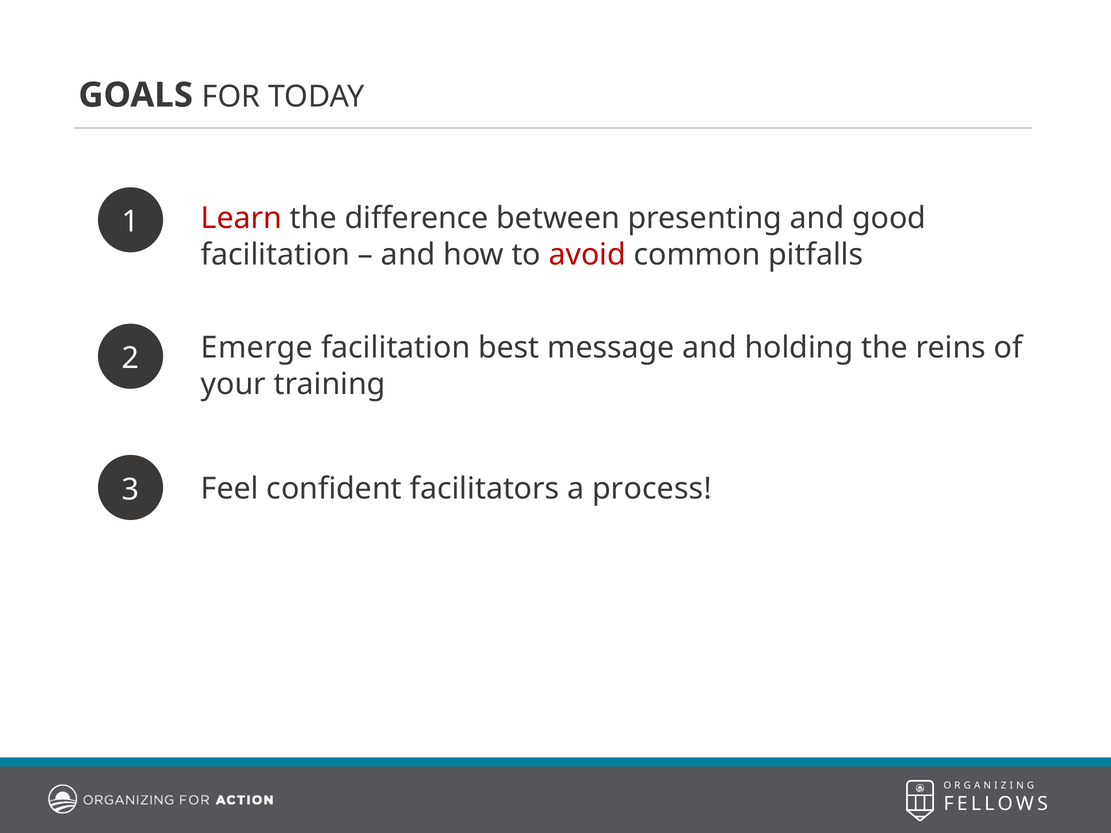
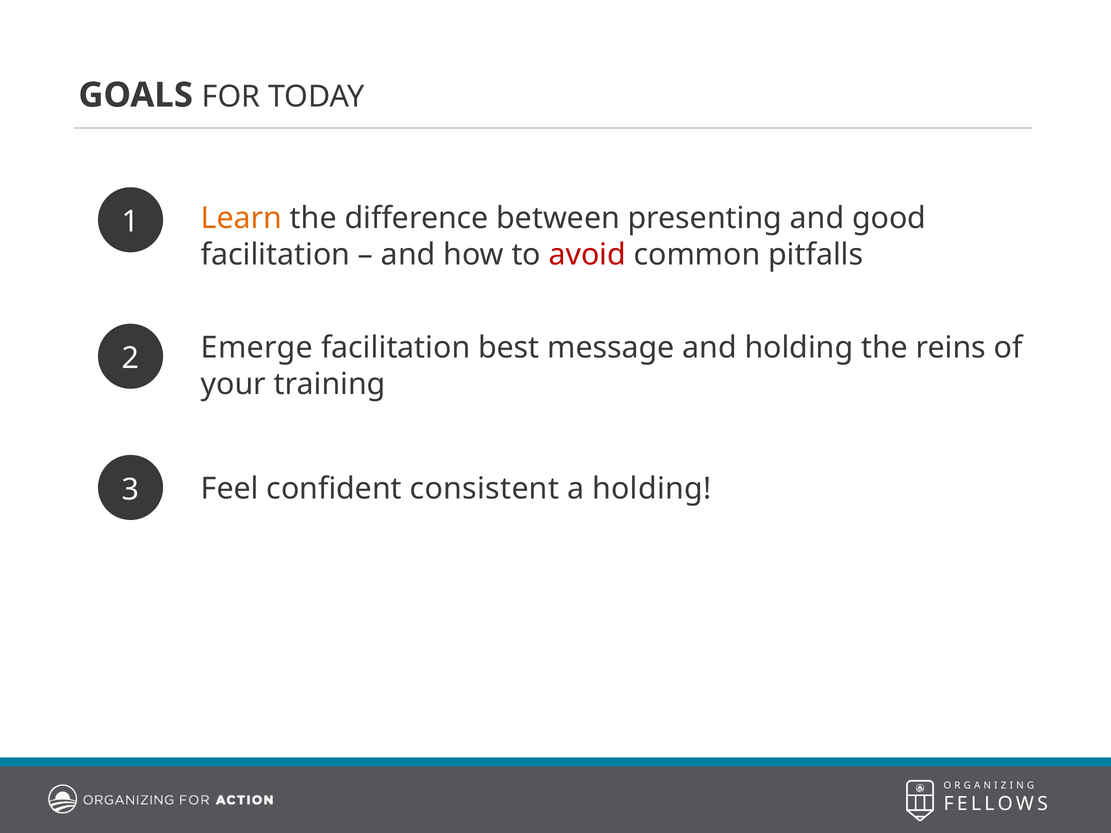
Learn colour: red -> orange
facilitators: facilitators -> consistent
a process: process -> holding
